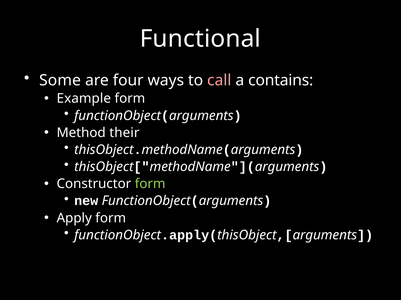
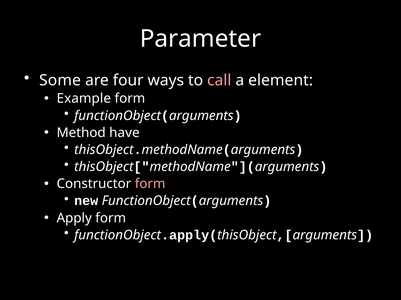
Functional: Functional -> Parameter
contains: contains -> element
their: their -> have
form at (150, 184) colour: light green -> pink
